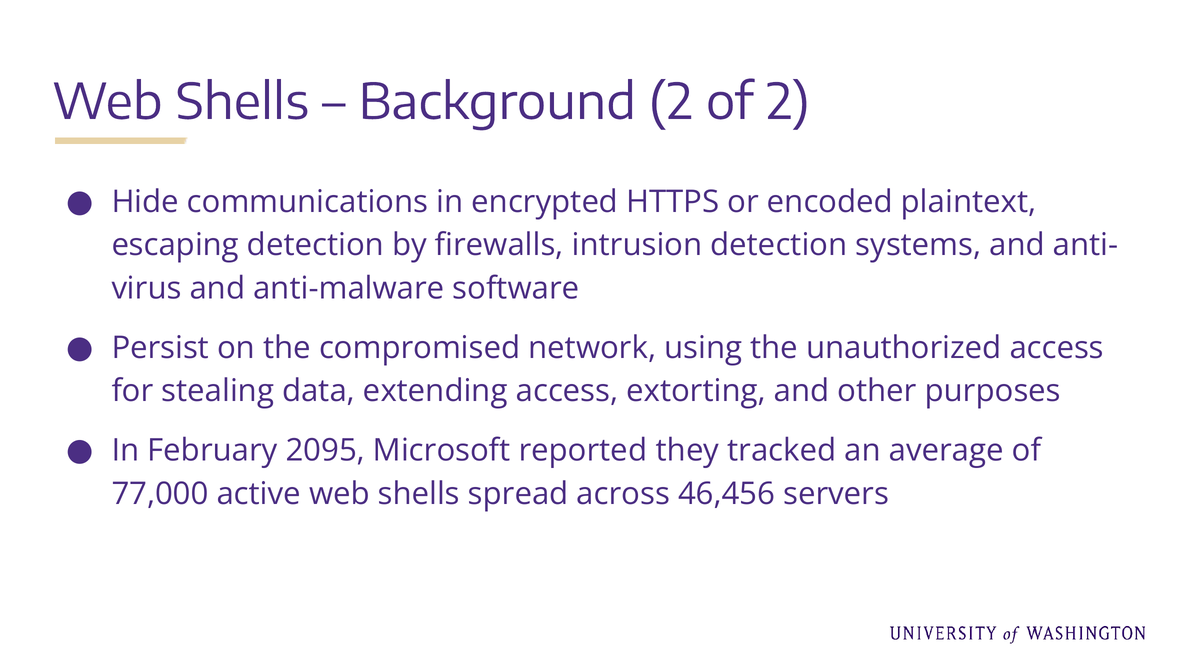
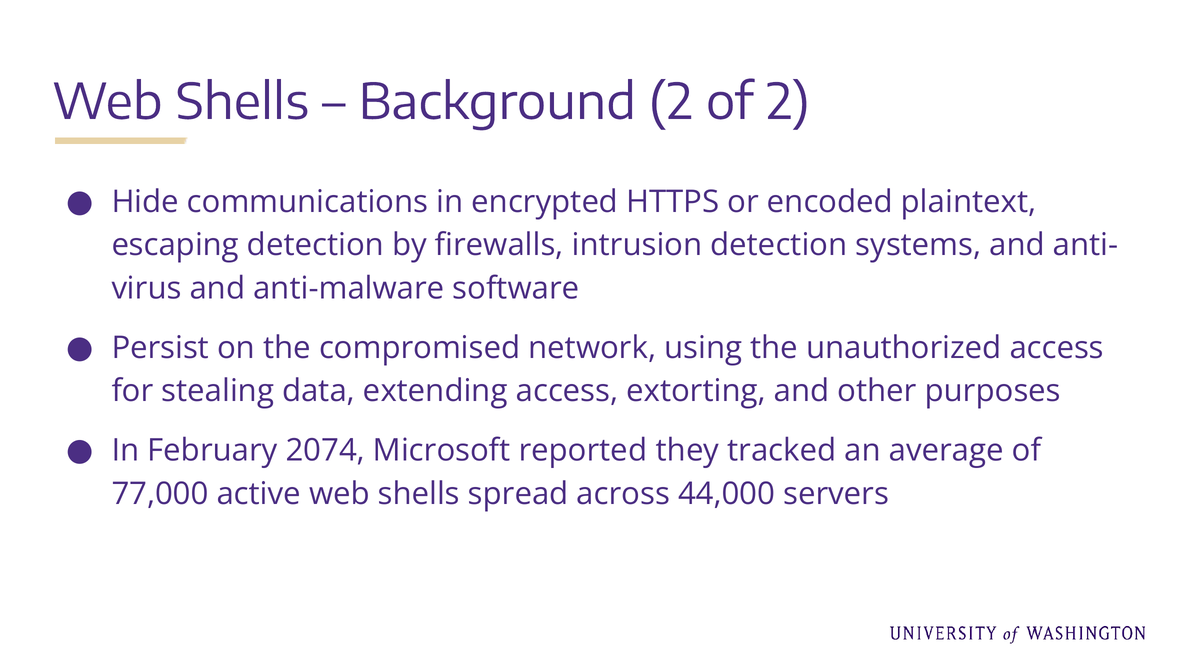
2095: 2095 -> 2074
46,456: 46,456 -> 44,000
